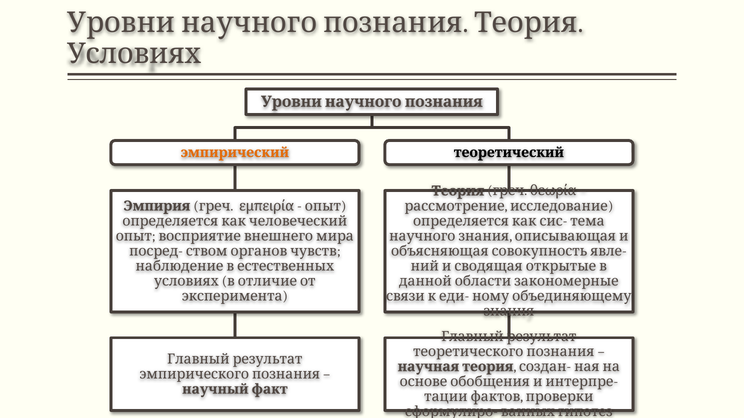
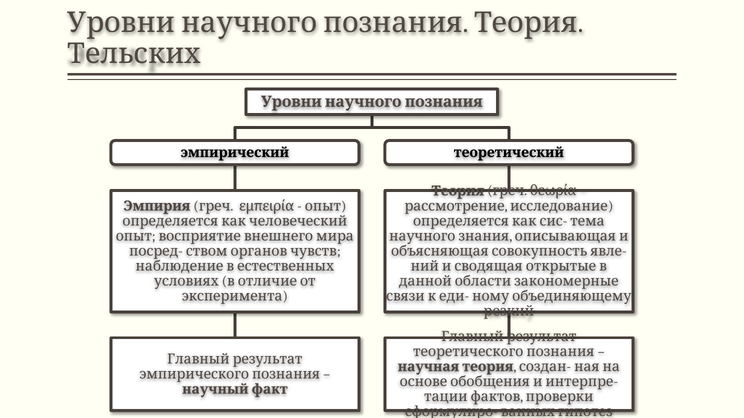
Условиях at (134, 54): Условиях -> Тельских
эмпирический colour: orange -> black
знания: знания -> резкий
